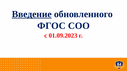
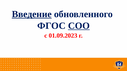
СОО underline: none -> present
